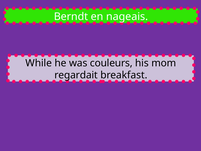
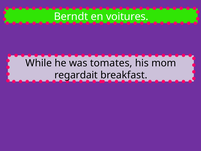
nageais: nageais -> voitures
couleurs: couleurs -> tomates
